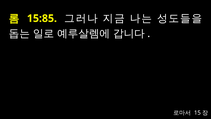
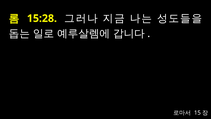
15:85: 15:85 -> 15:28
